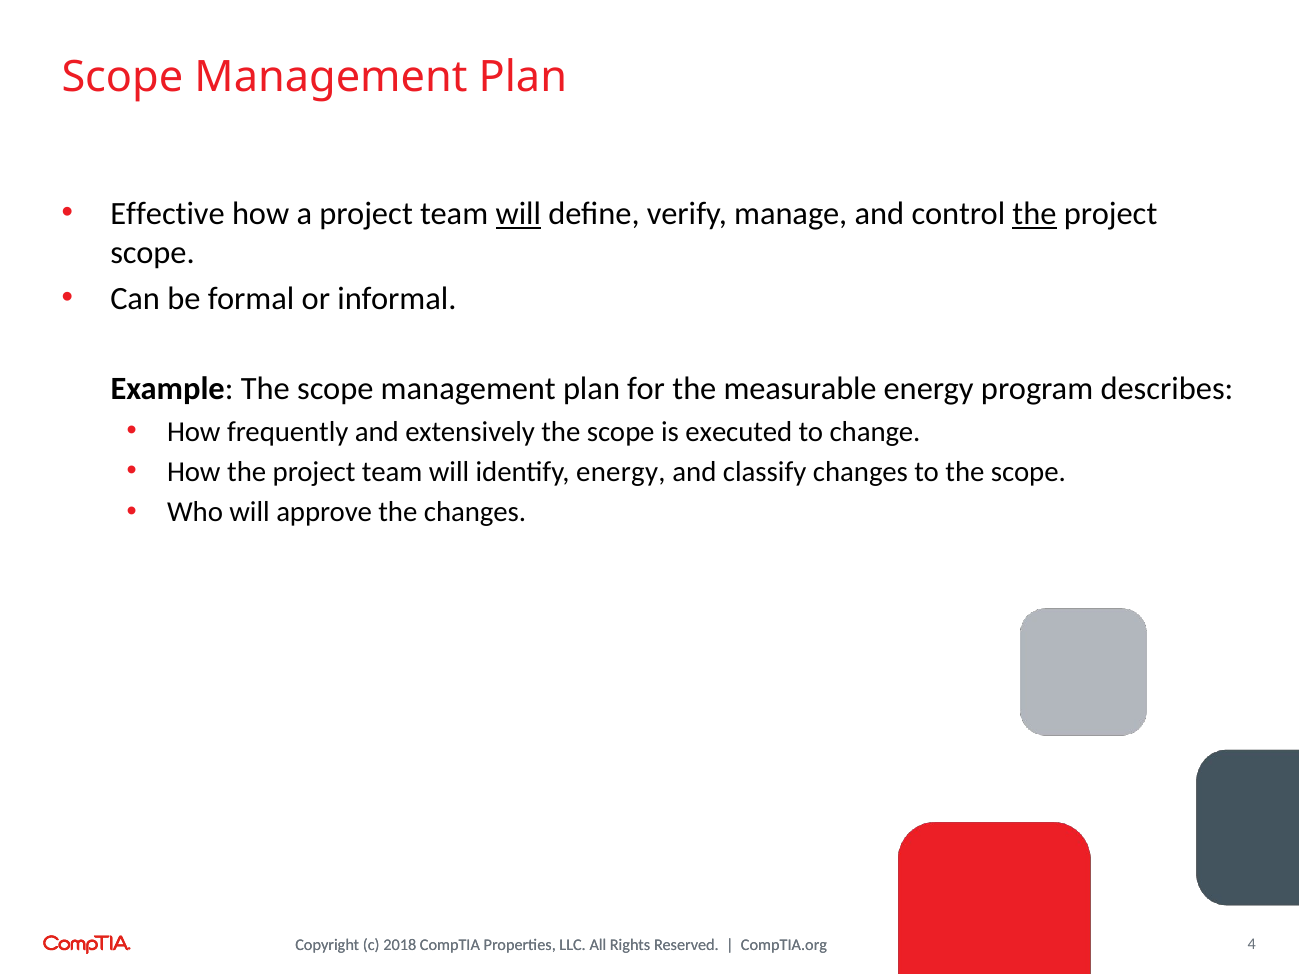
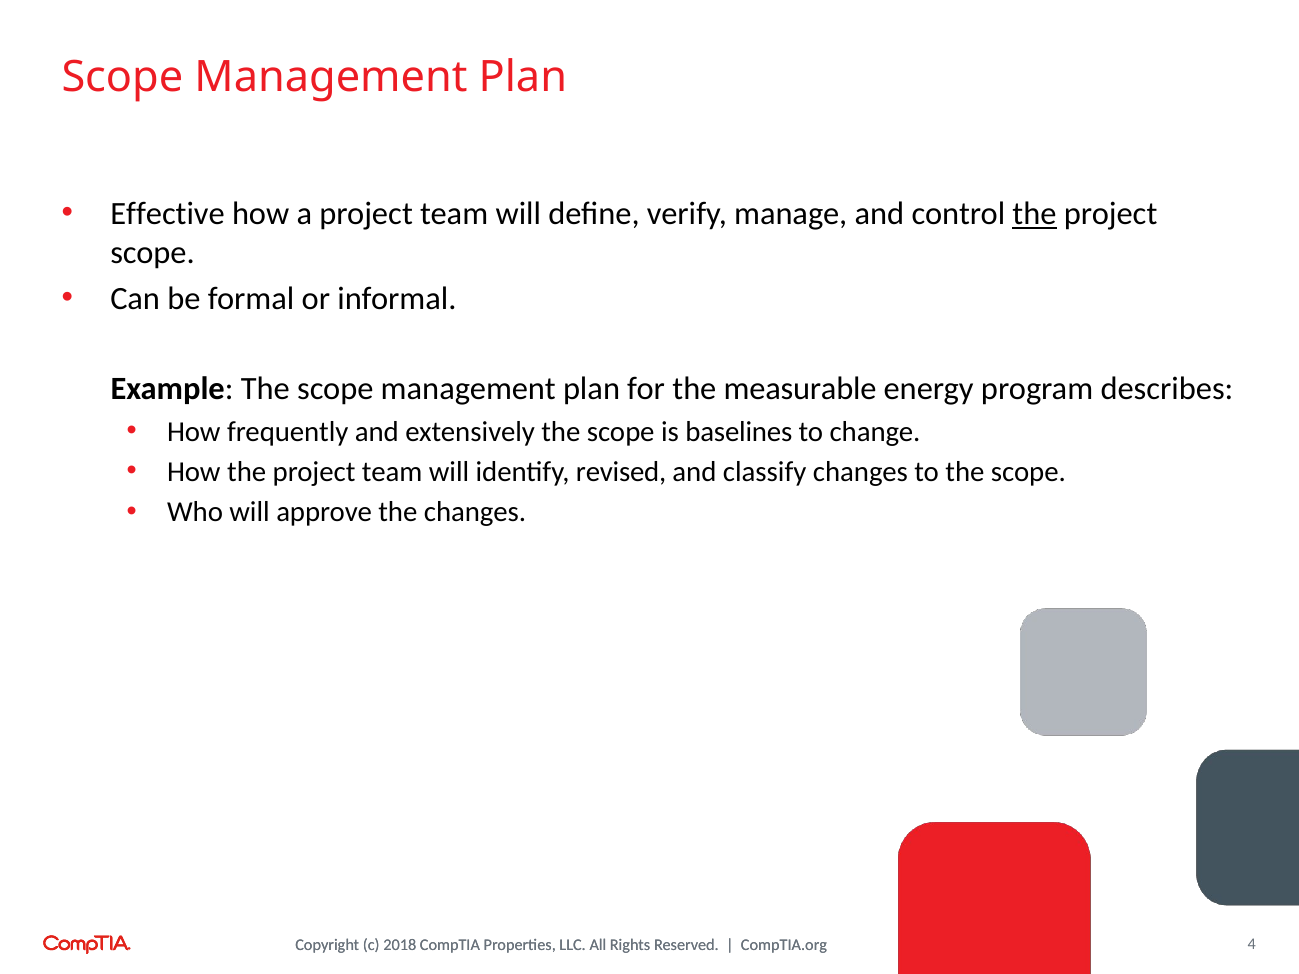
will at (518, 214) underline: present -> none
executed: executed -> baselines
identify energy: energy -> revised
